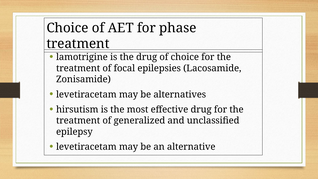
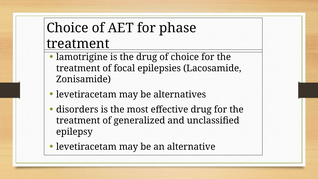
hirsutism: hirsutism -> disorders
